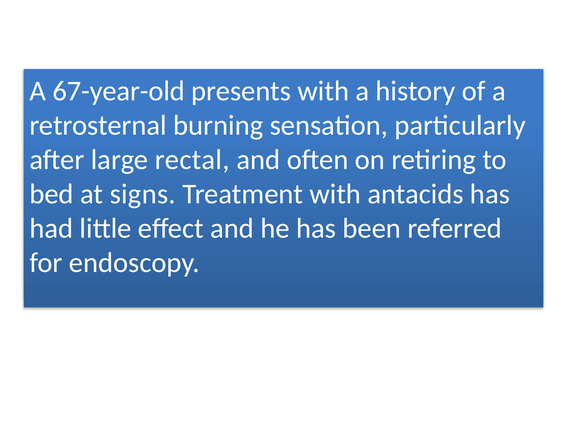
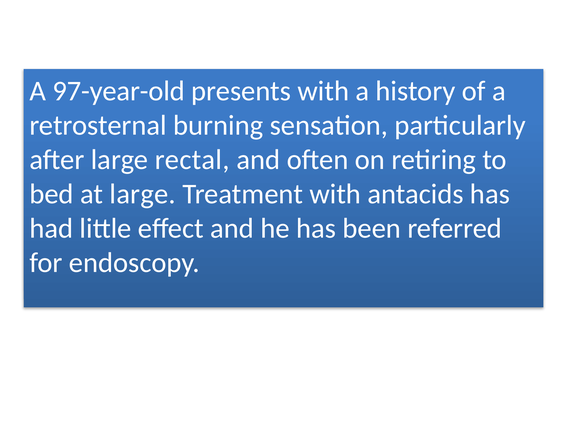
67-year-old: 67-year-old -> 97-year-old
at signs: signs -> large
